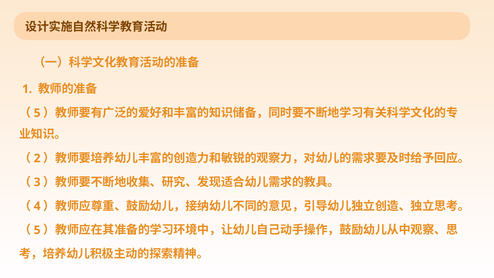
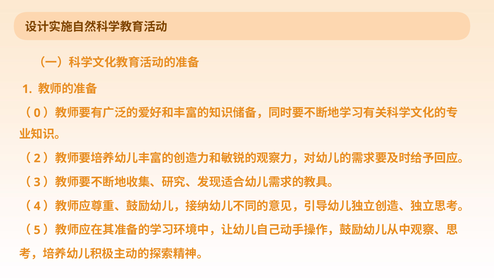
5 at (37, 113): 5 -> 0
